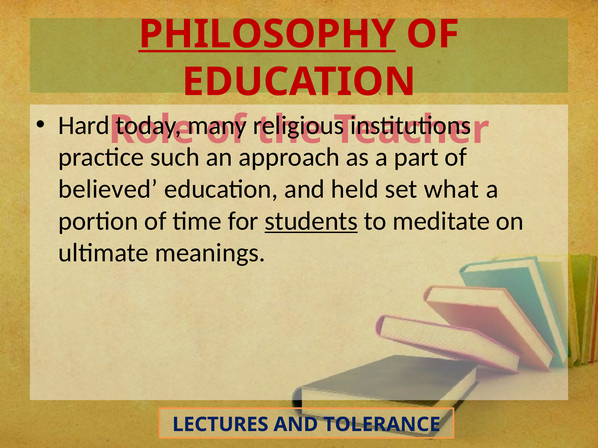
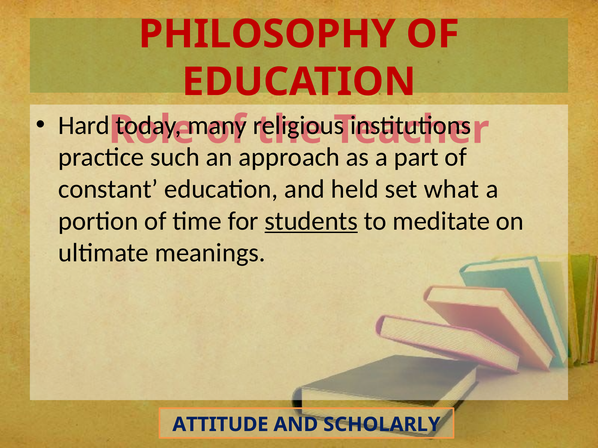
PHILOSOPHY underline: present -> none
believed: believed -> constant
LECTURES: LECTURES -> ATTITUDE
TOLERANCE: TOLERANCE -> SCHOLARLY
